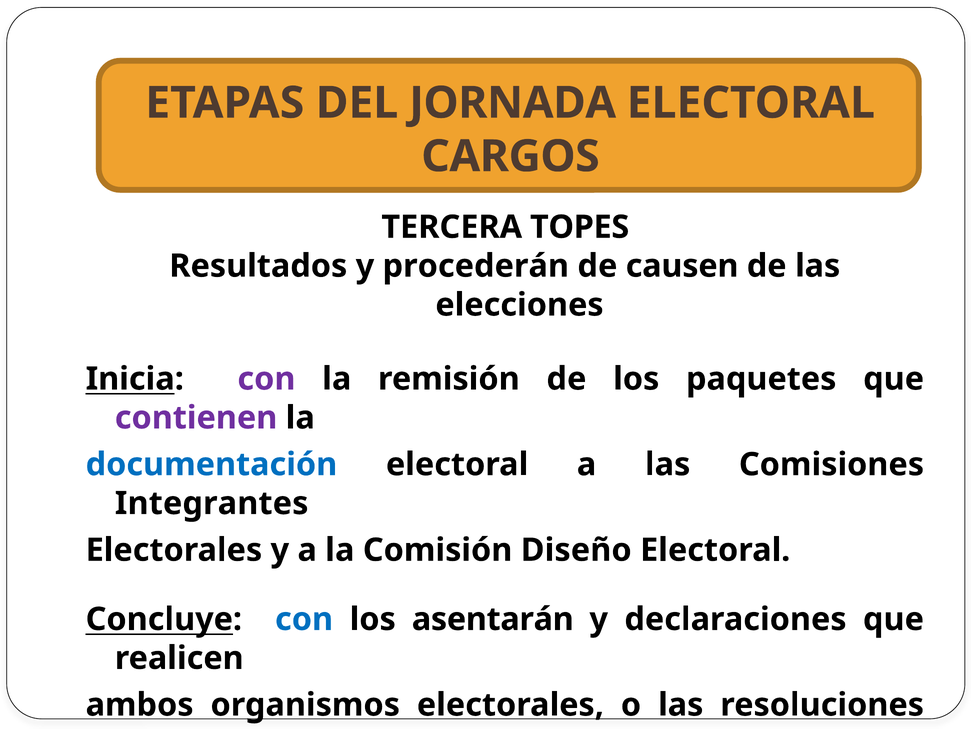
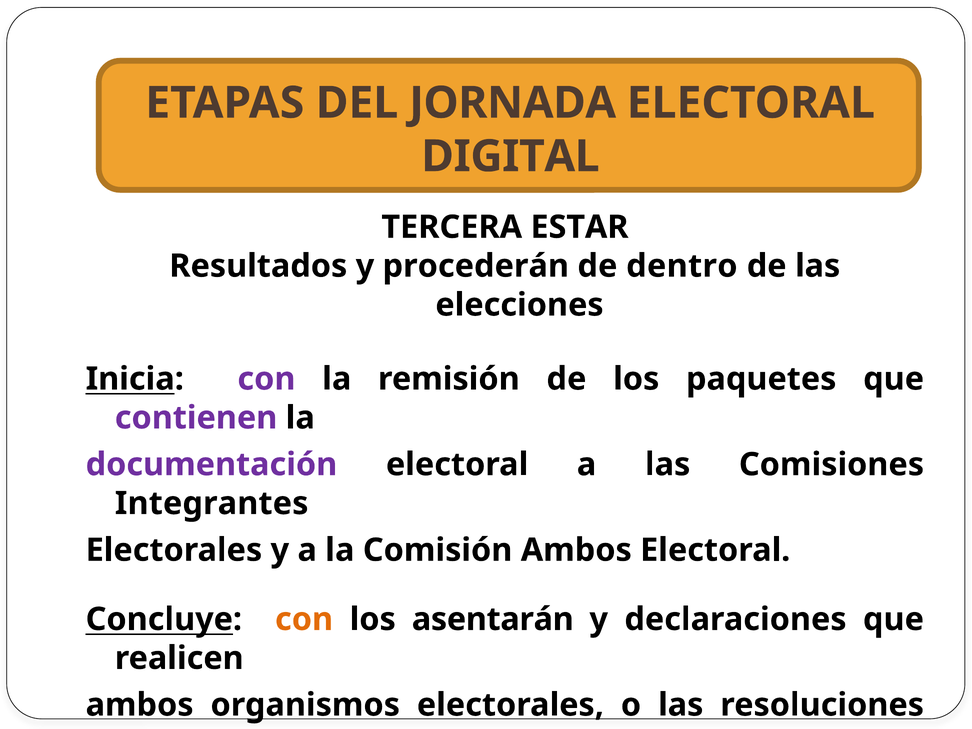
CARGOS: CARGOS -> DIGITAL
TOPES: TOPES -> ESTAR
de causen: causen -> dentro
documentación colour: blue -> purple
Comisión Diseño: Diseño -> Ambos
con at (304, 619) colour: blue -> orange
